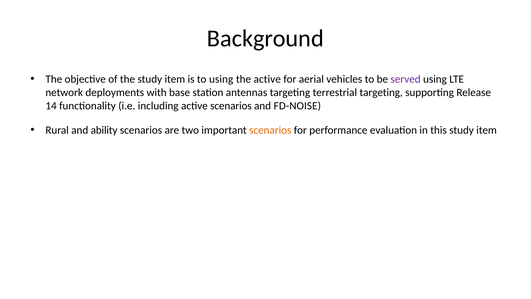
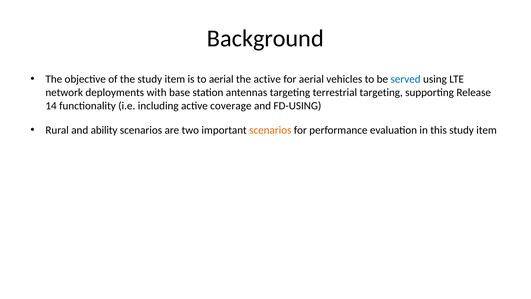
to using: using -> aerial
served colour: purple -> blue
active scenarios: scenarios -> coverage
FD-NOISE: FD-NOISE -> FD-USING
